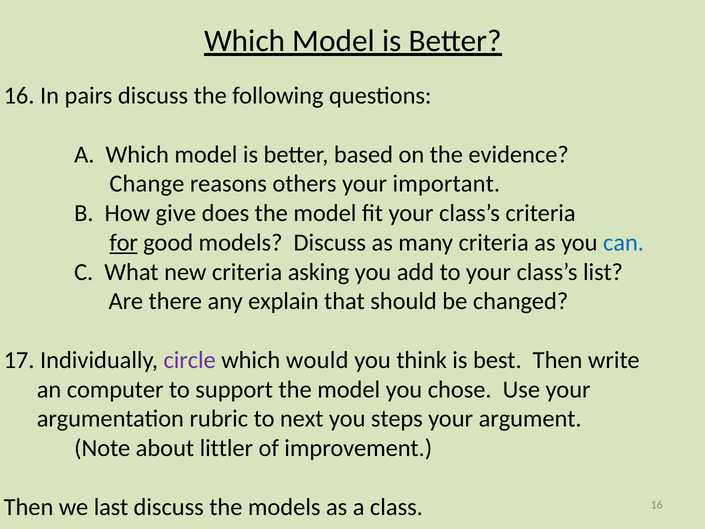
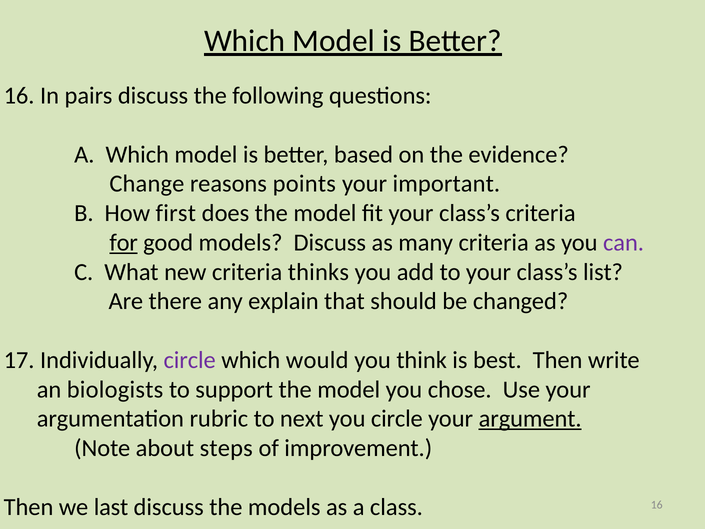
others: others -> points
give: give -> first
can colour: blue -> purple
asking: asking -> thinks
computer: computer -> biologists
you steps: steps -> circle
argument underline: none -> present
littler: littler -> steps
